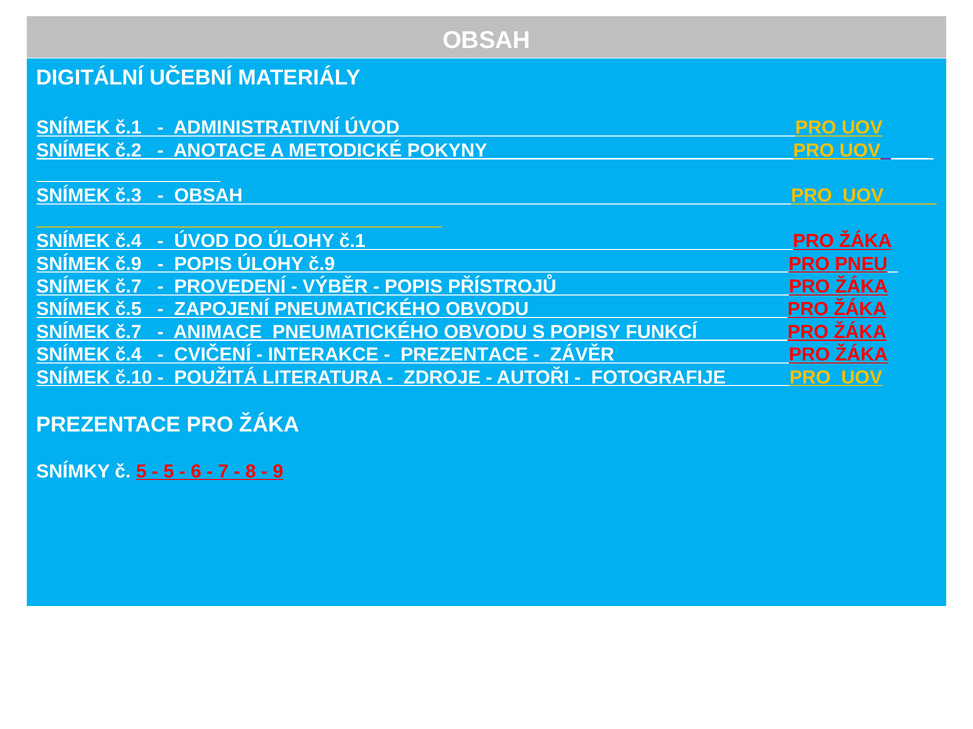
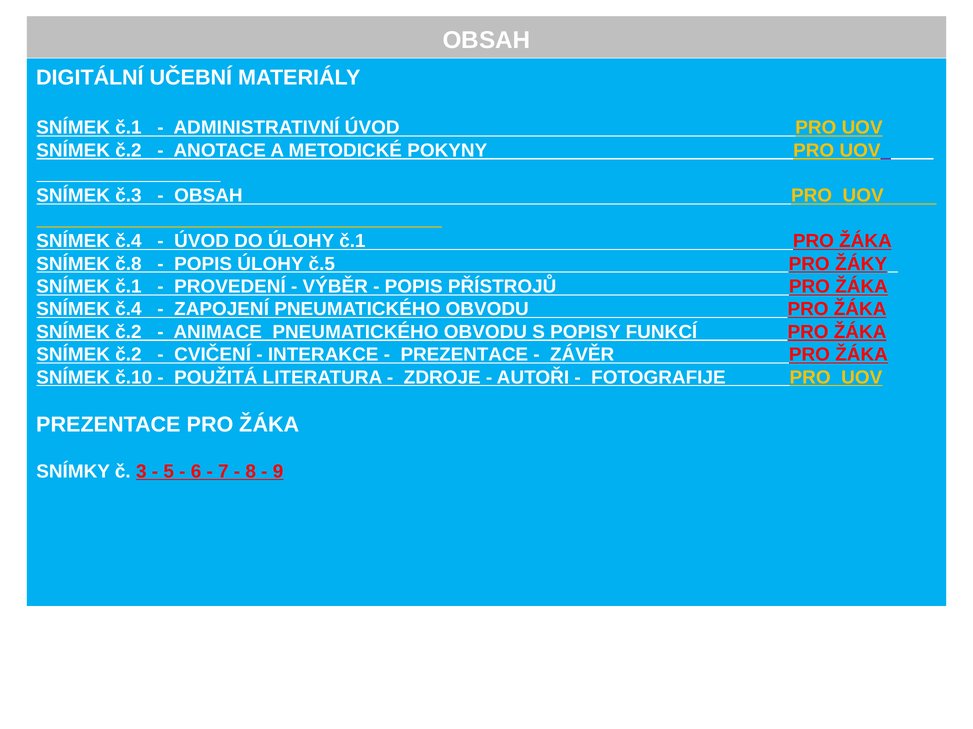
SNÍMEK č.9: č.9 -> č.8
ÚLOHY č.9: č.9 -> č.5
PNEU: PNEU -> ŽÁKY
č.7 at (128, 287): č.7 -> č.1
č.5 at (128, 310): č.5 -> č.4
č.7 at (128, 332): č.7 -> č.2
č.4 at (128, 355): č.4 -> č.2
č 5: 5 -> 3
